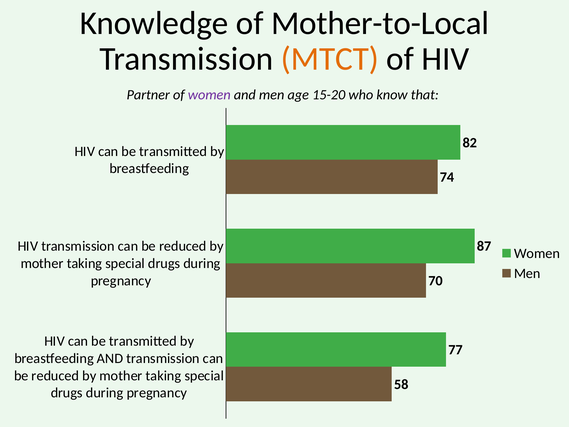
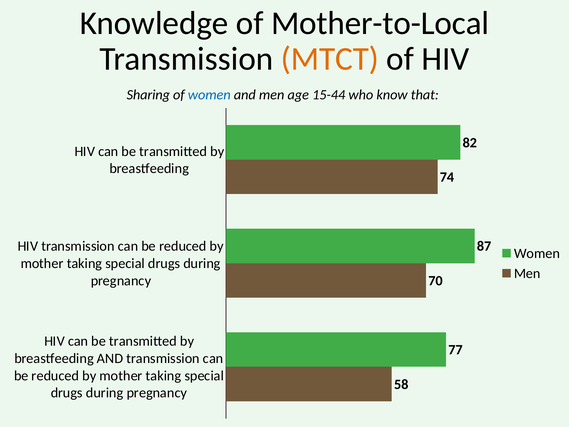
Partner: Partner -> Sharing
women at (209, 95) colour: purple -> blue
15-20: 15-20 -> 15-44
